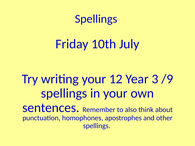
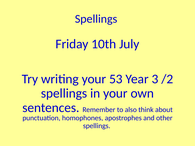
12: 12 -> 53
/9: /9 -> /2
